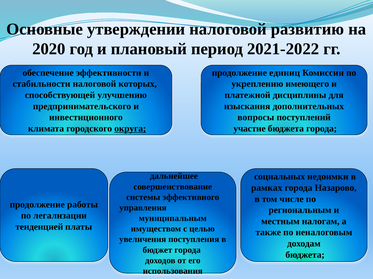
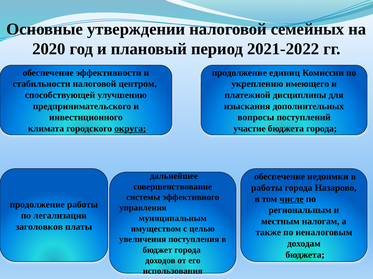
развитию: развитию -> семейных
которых: которых -> центром
социальных at (280, 177): социальных -> обеспечение
рамках at (267, 188): рамках -> работы
числе underline: none -> present
тенденцией: тенденцией -> заголовков
